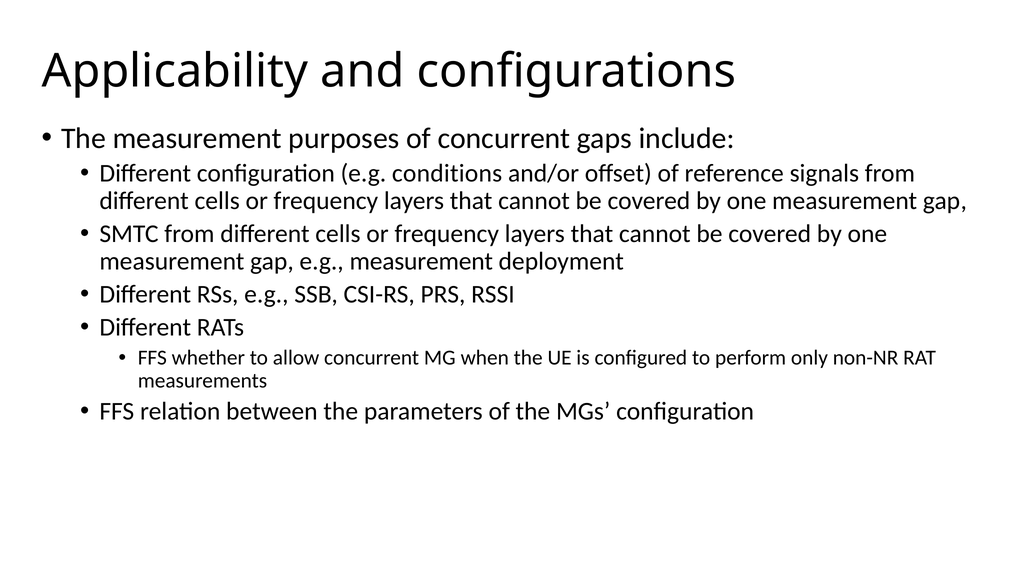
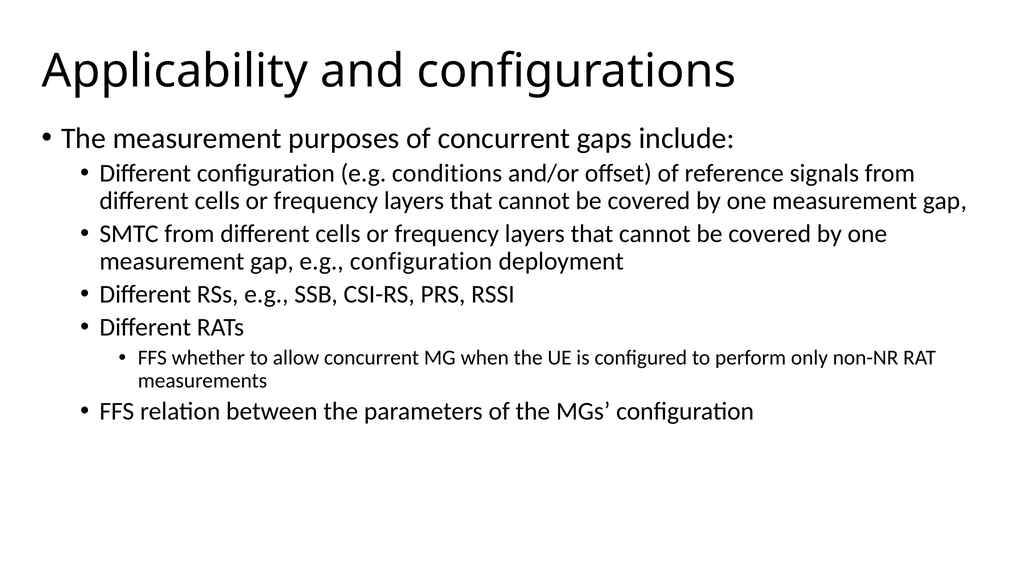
e.g measurement: measurement -> configuration
